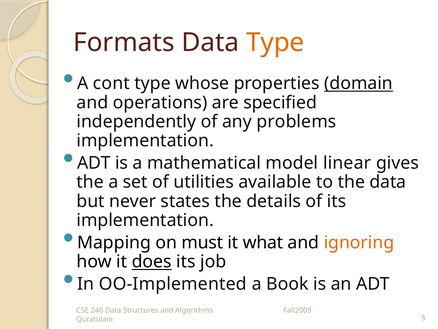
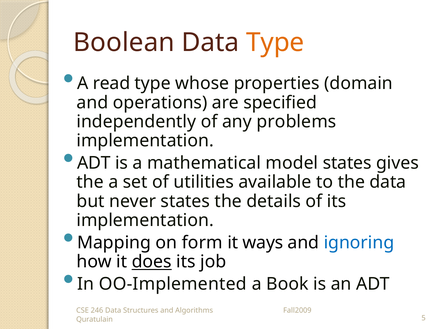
Formats: Formats -> Boolean
cont: cont -> read
domain underline: present -> none
model linear: linear -> states
must: must -> form
what: what -> ways
ignoring colour: orange -> blue
